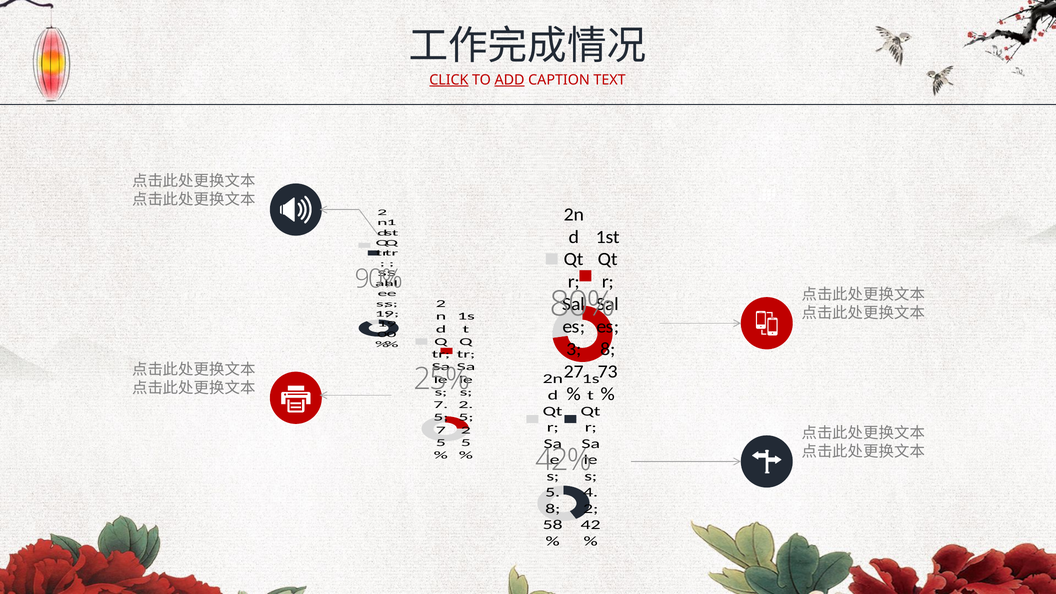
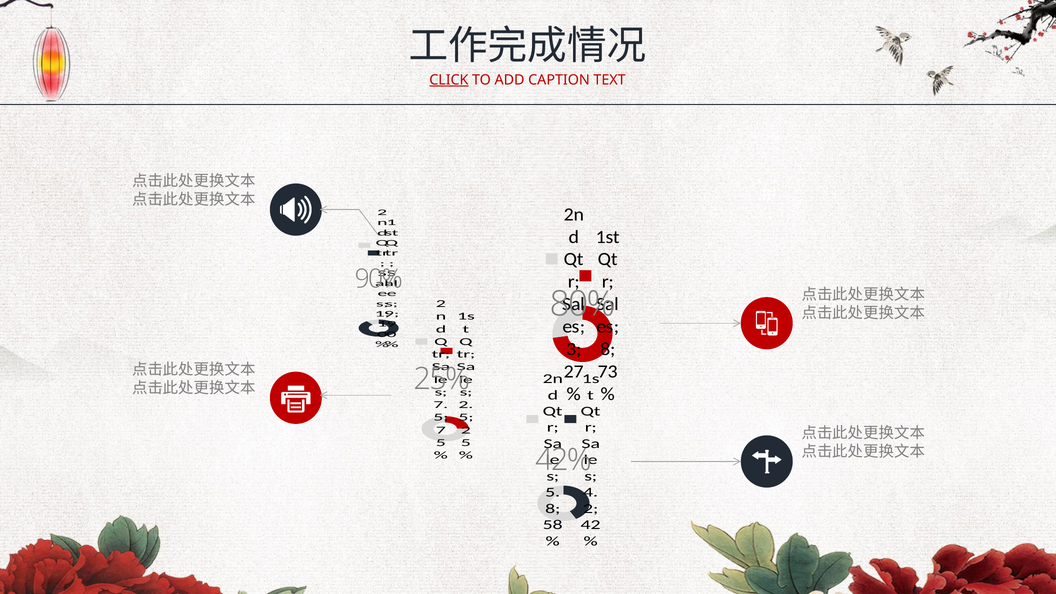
ADD underline: present -> none
